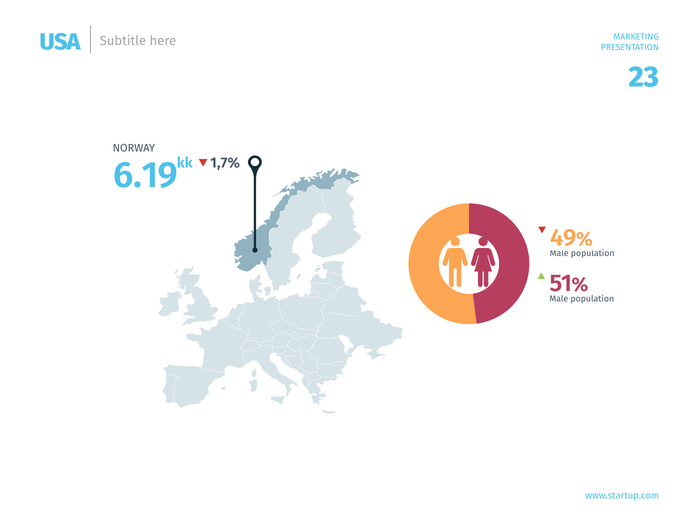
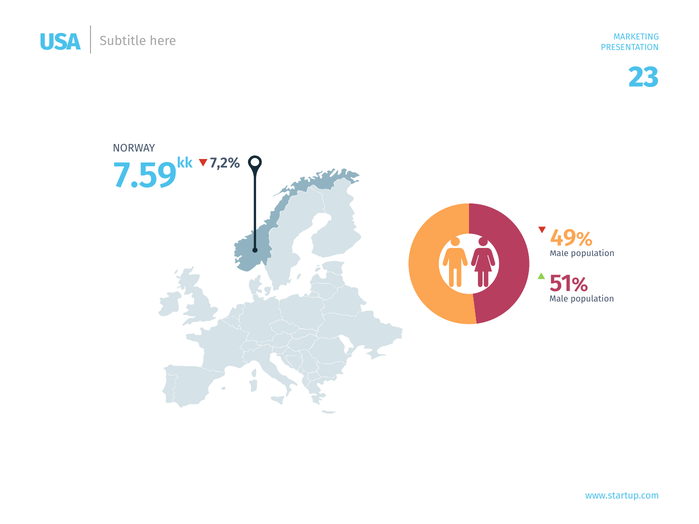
1,7%: 1,7% -> 7,2%
6.19: 6.19 -> 7.59
